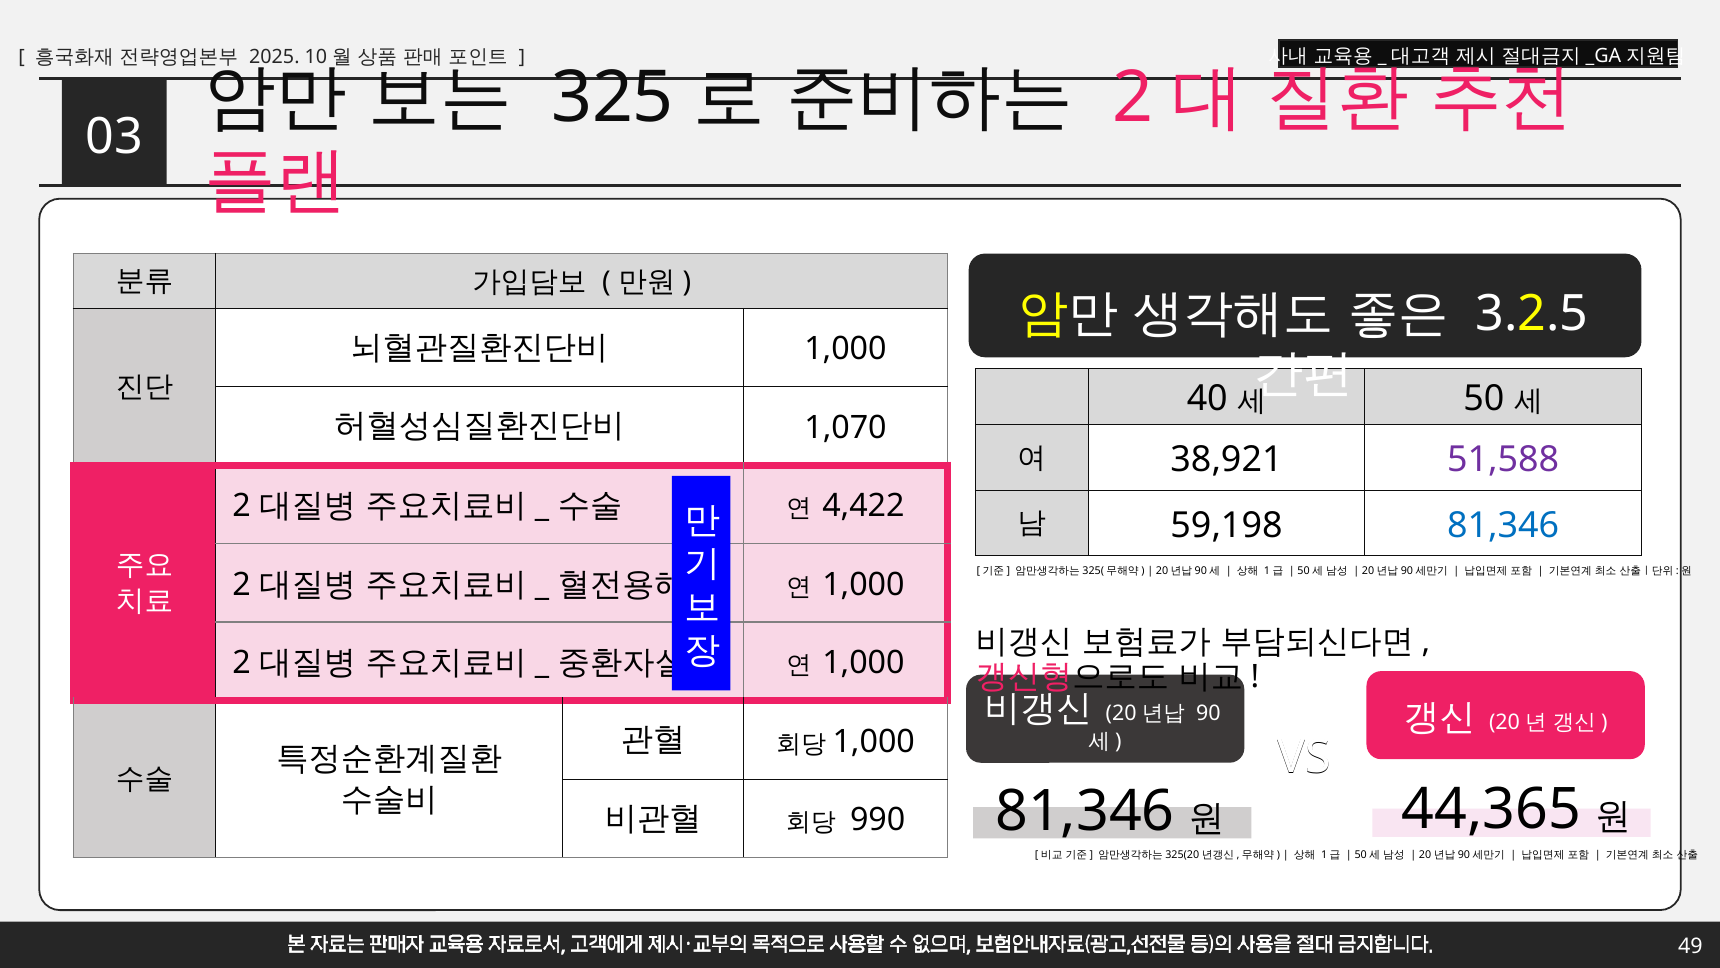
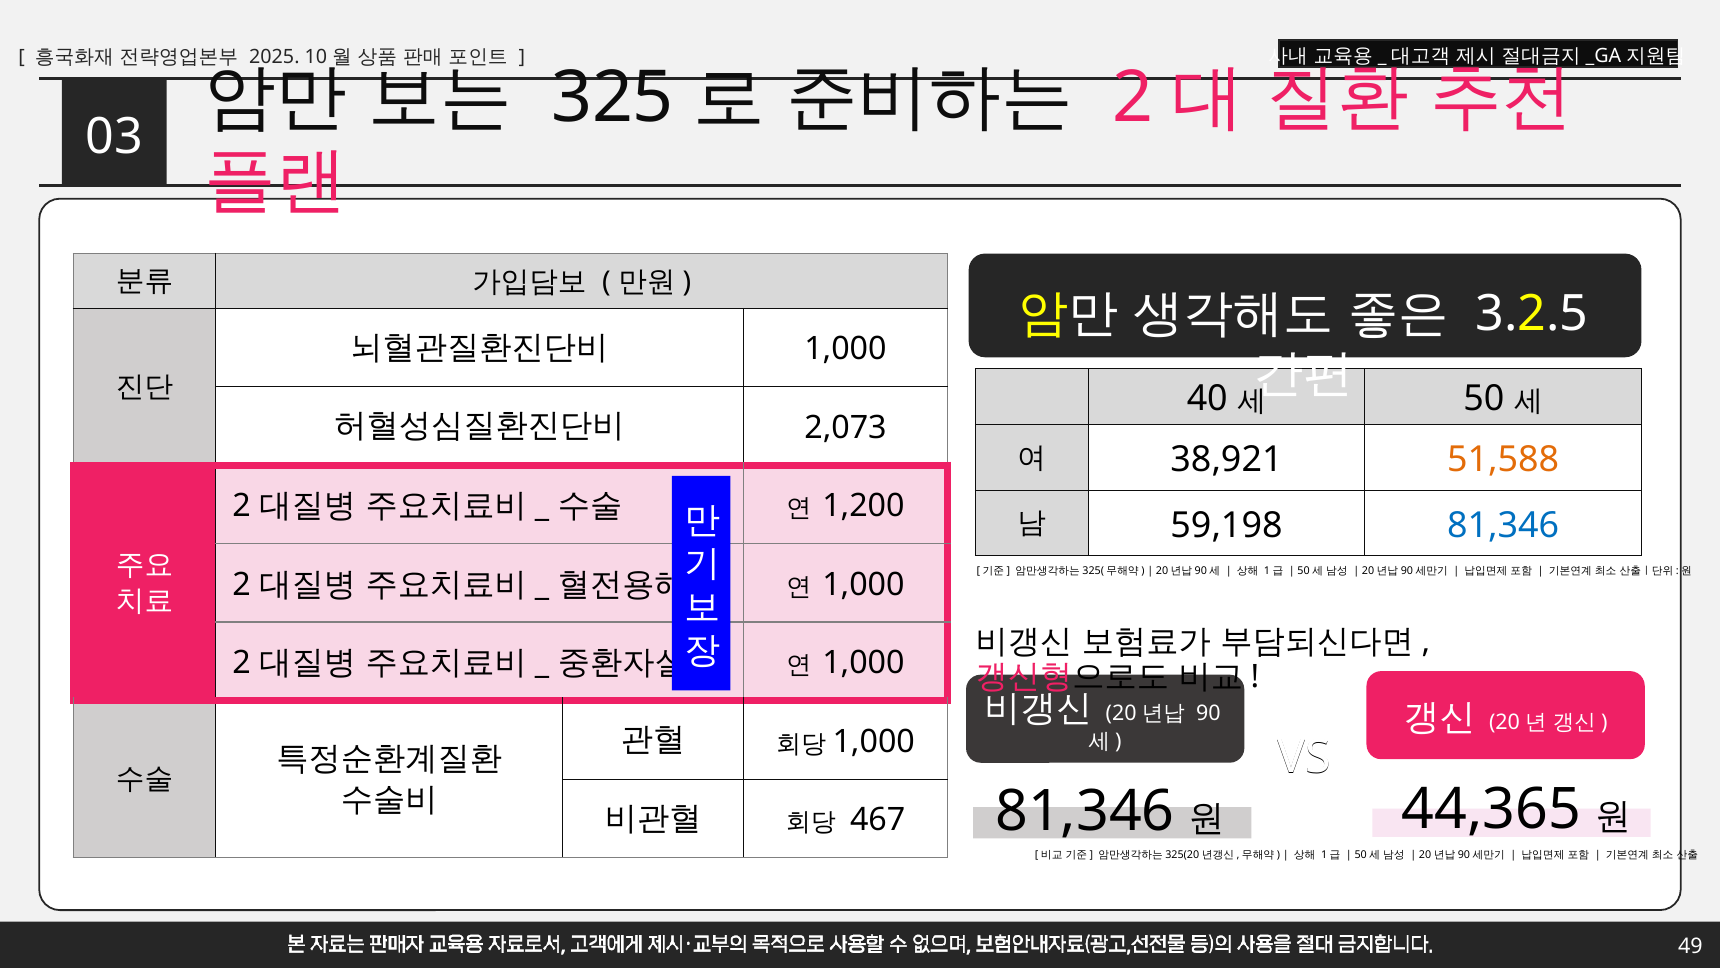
1,070: 1,070 -> 2,073
51,588 colour: purple -> orange
4,422: 4,422 -> 1,200
990: 990 -> 467
